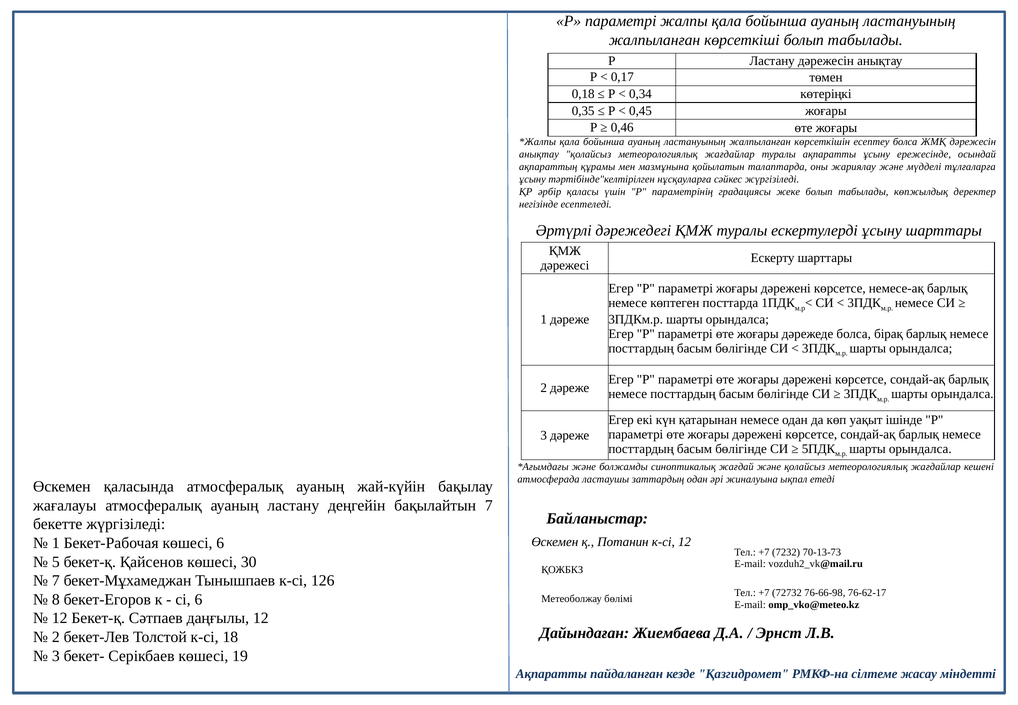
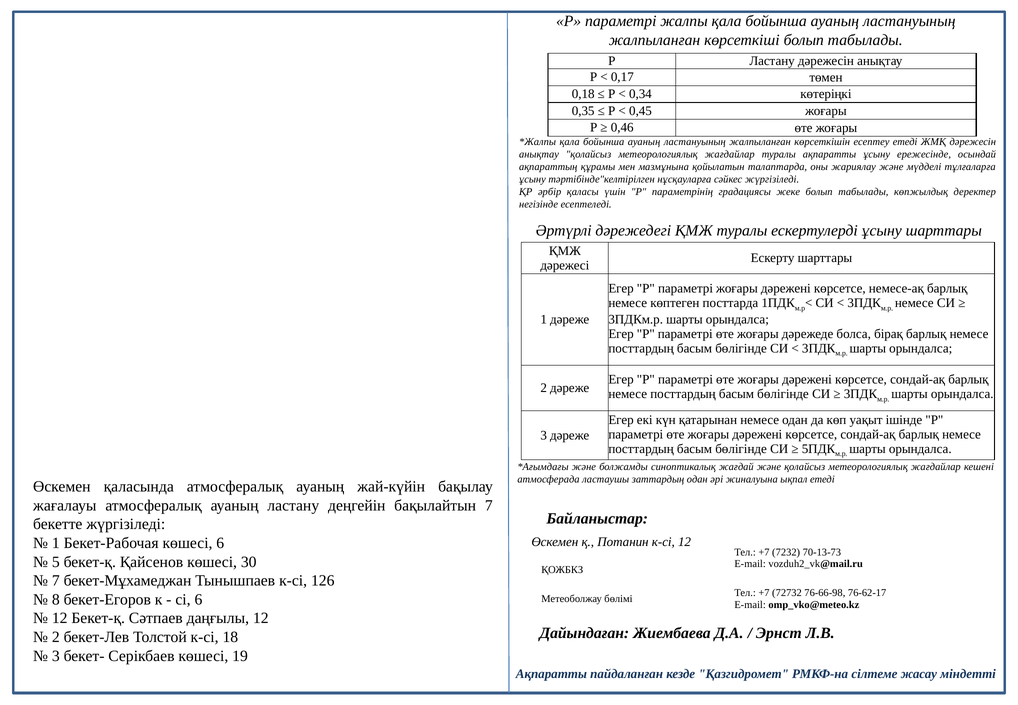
есептеу болса: болса -> етеді
